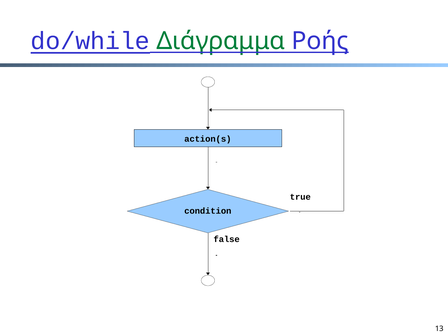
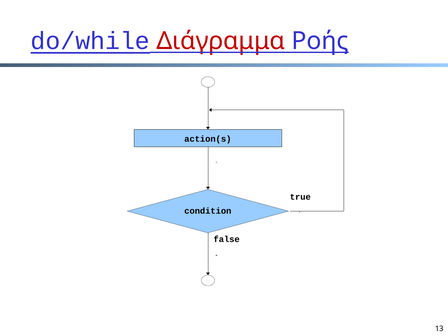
Διάγραμμα colour: green -> red
